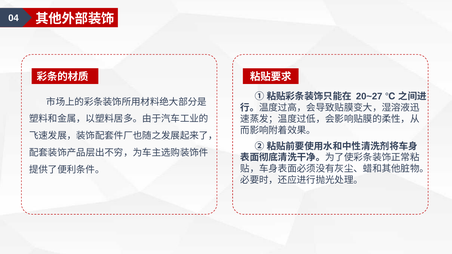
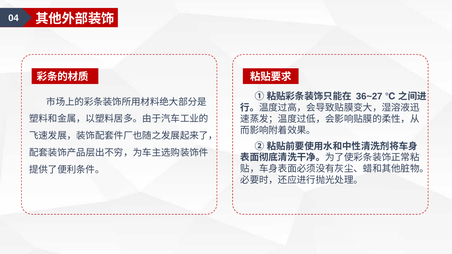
20~27: 20~27 -> 36~27
